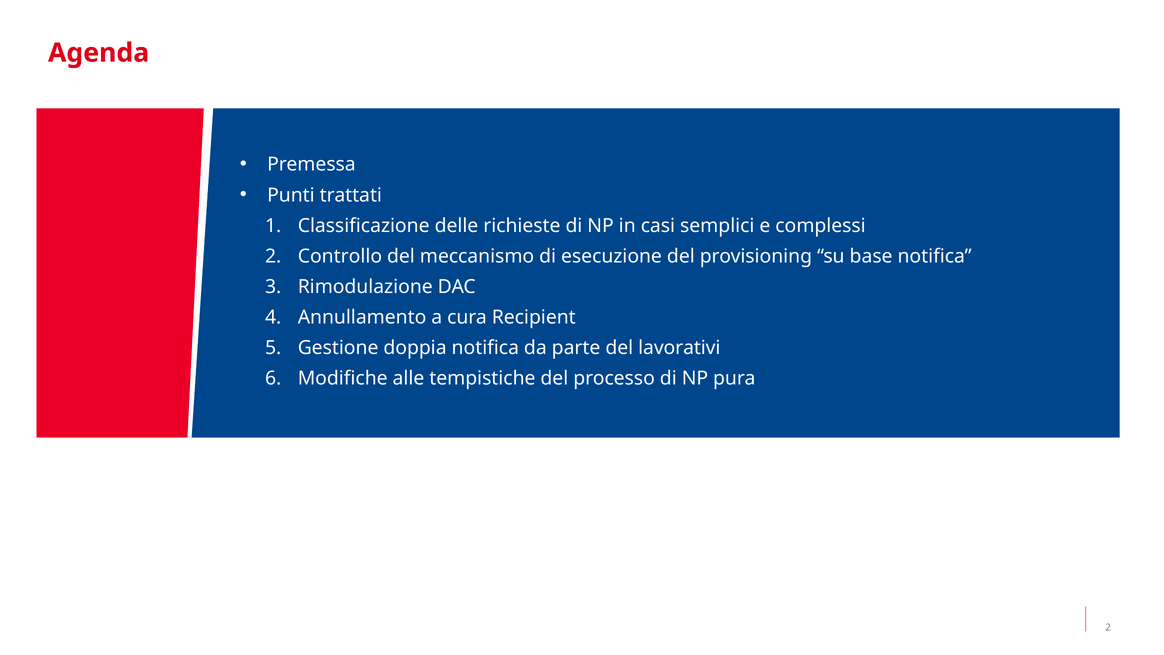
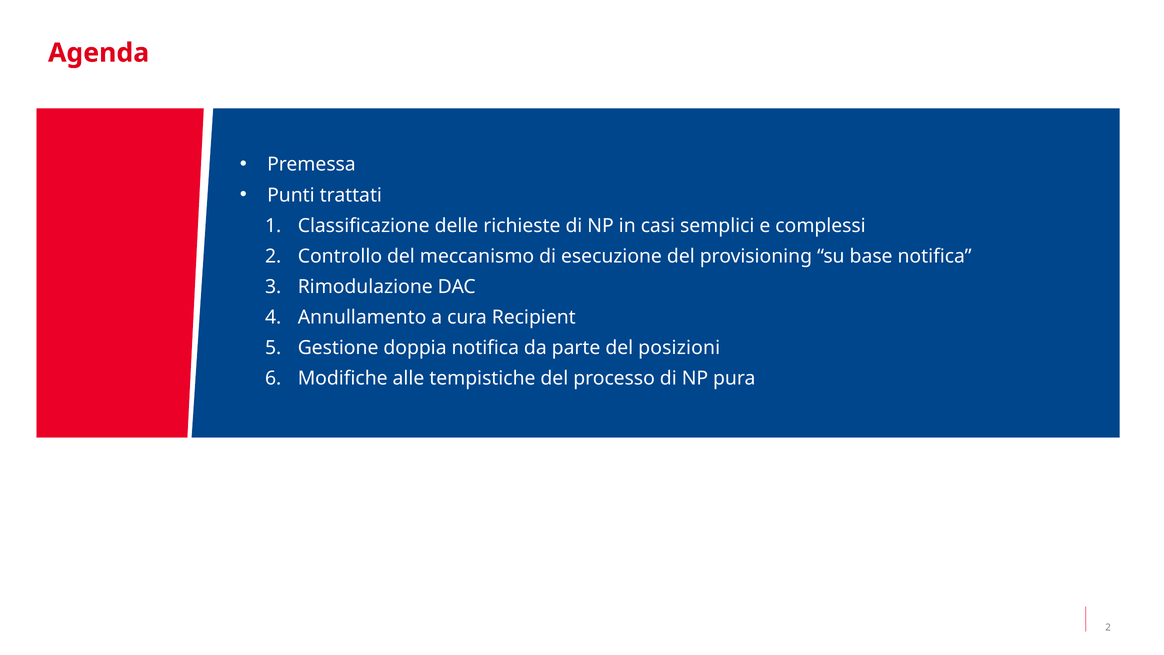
lavorativi: lavorativi -> posizioni
